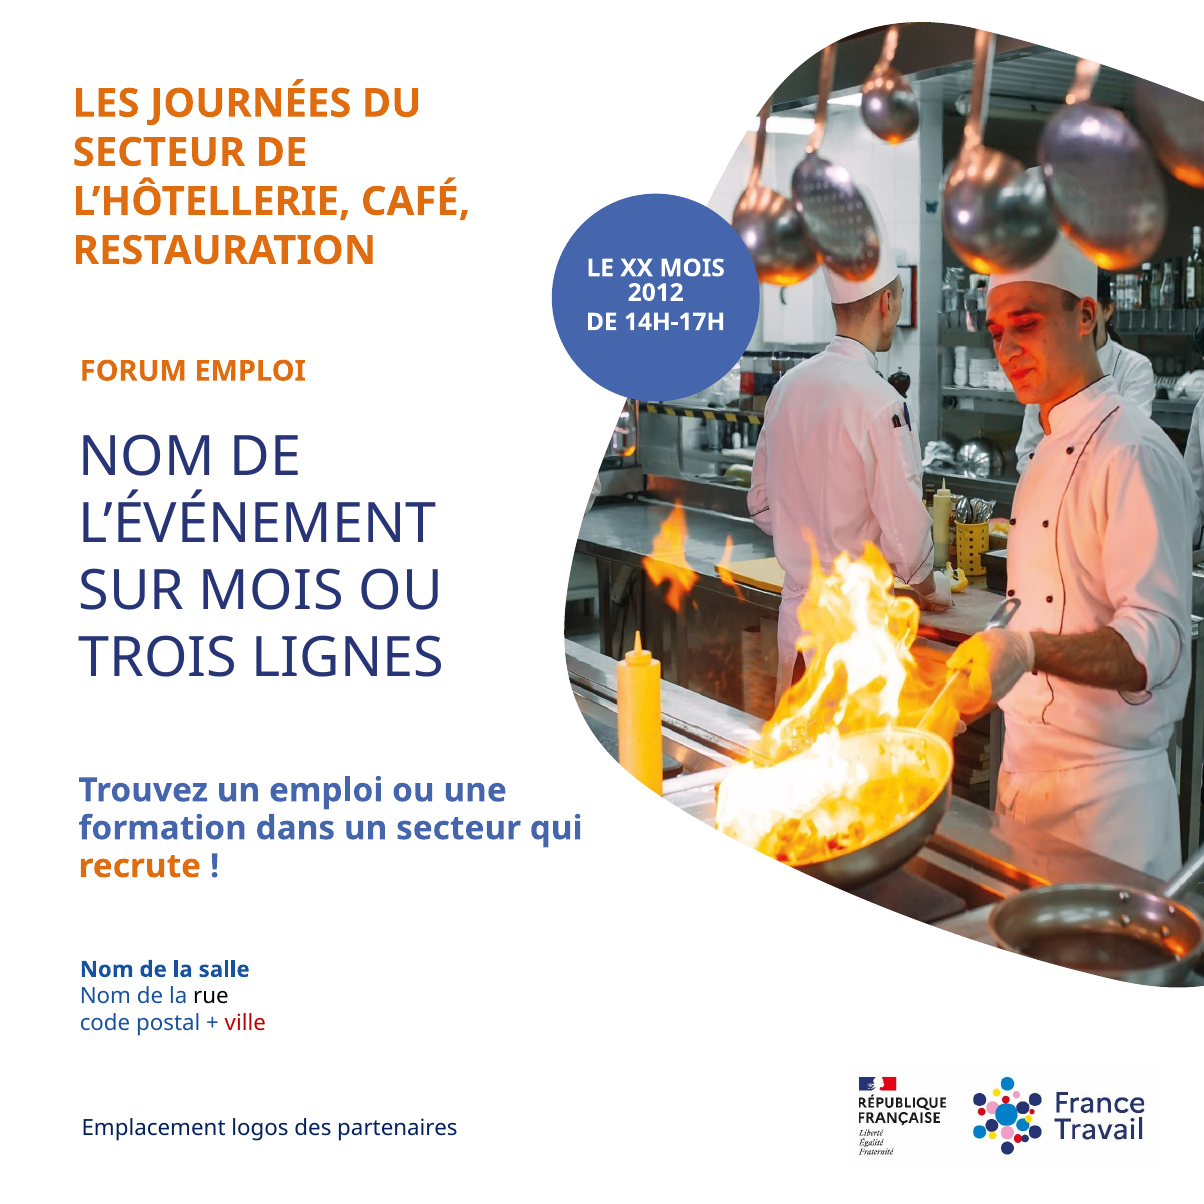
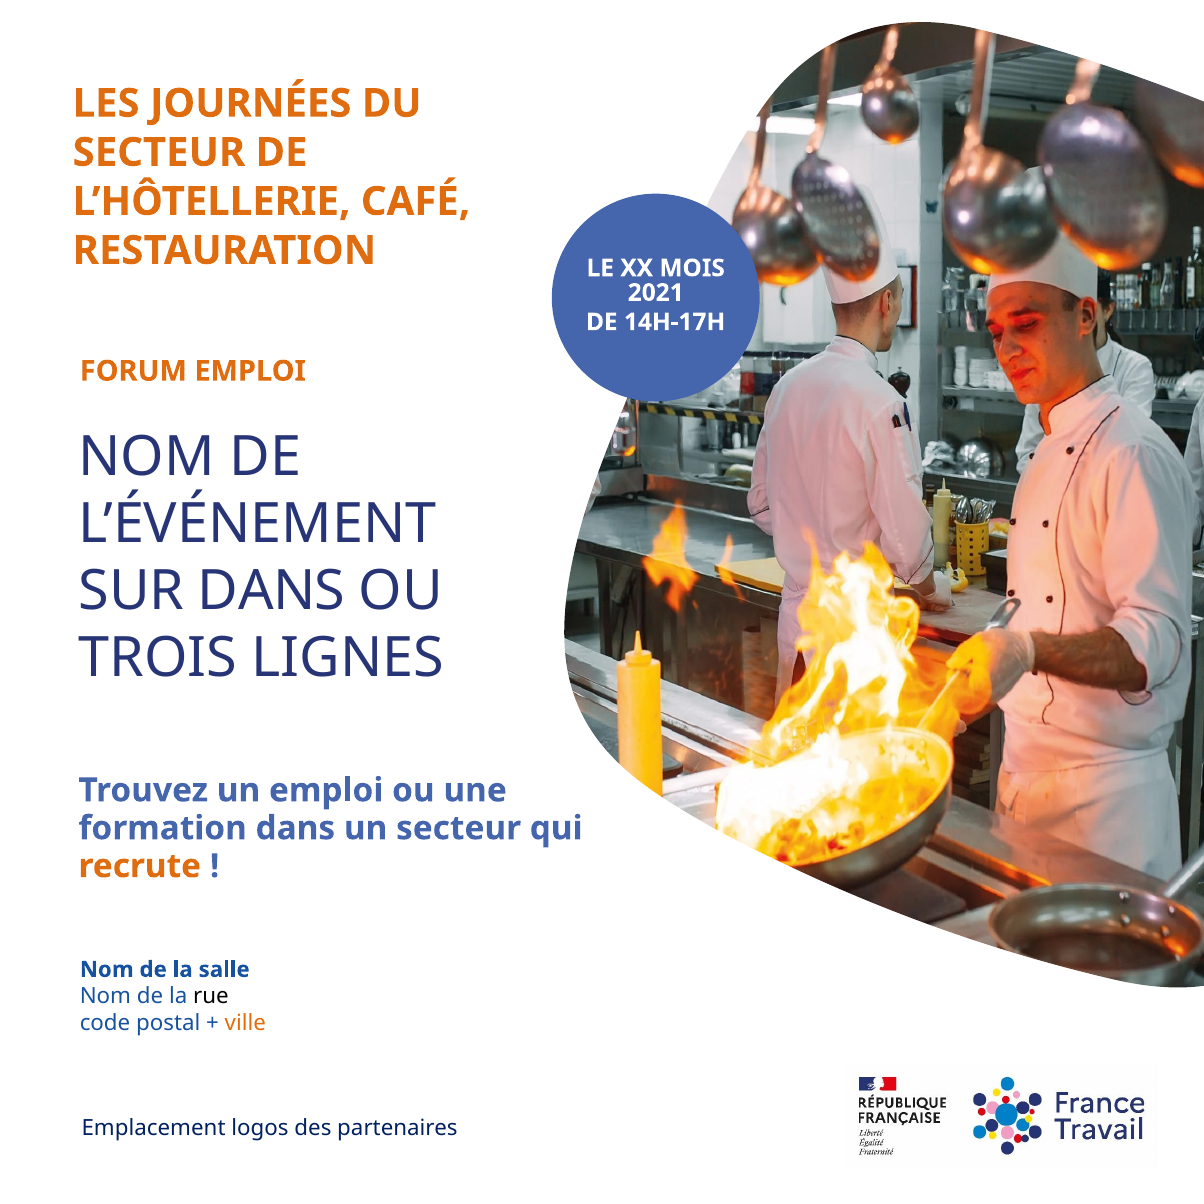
2012: 2012 -> 2021
SUR MOIS: MOIS -> DANS
ville colour: red -> orange
